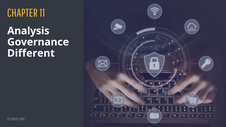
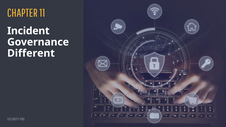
Analysis: Analysis -> Incident
